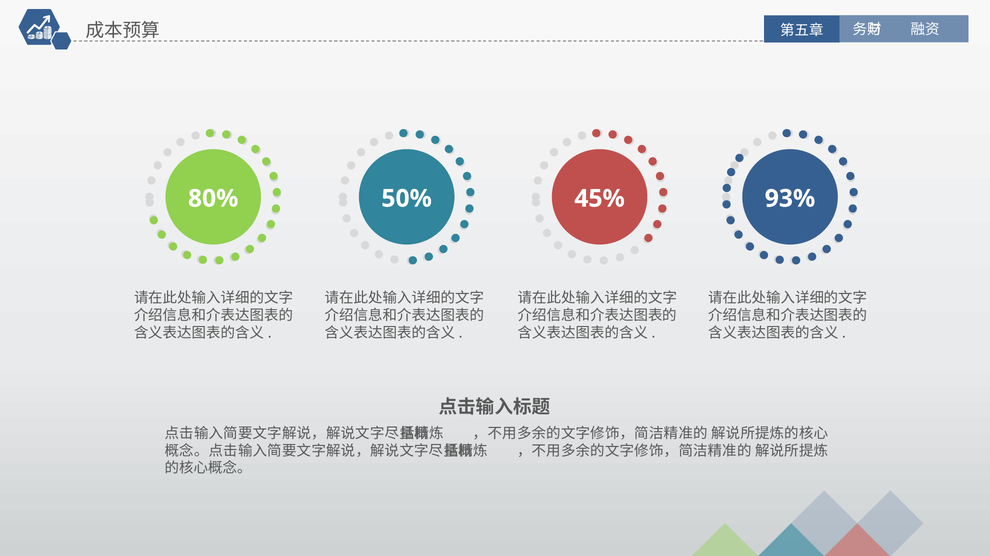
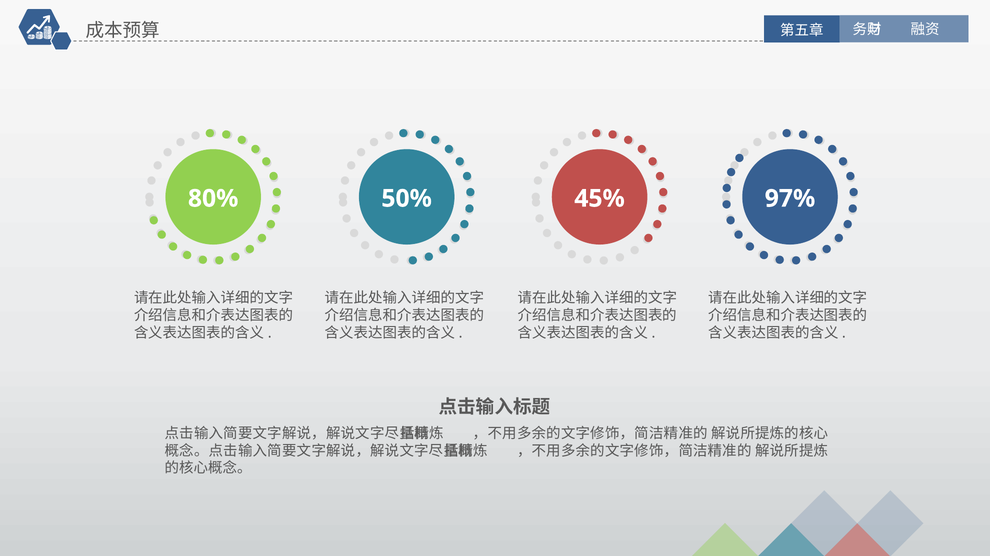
93%: 93% -> 97%
